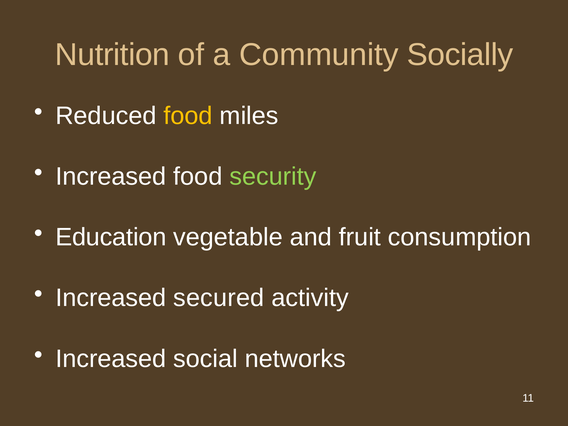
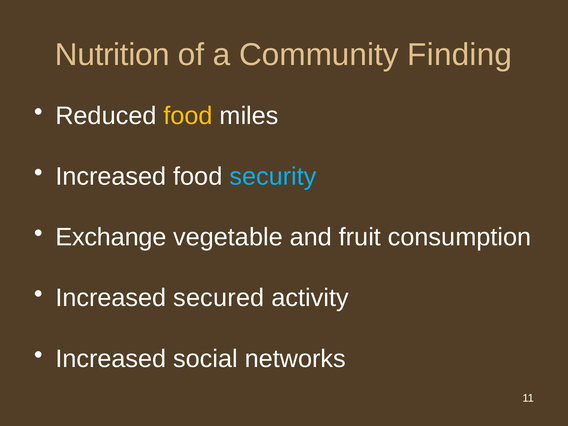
Socially: Socially -> Finding
security colour: light green -> light blue
Education: Education -> Exchange
